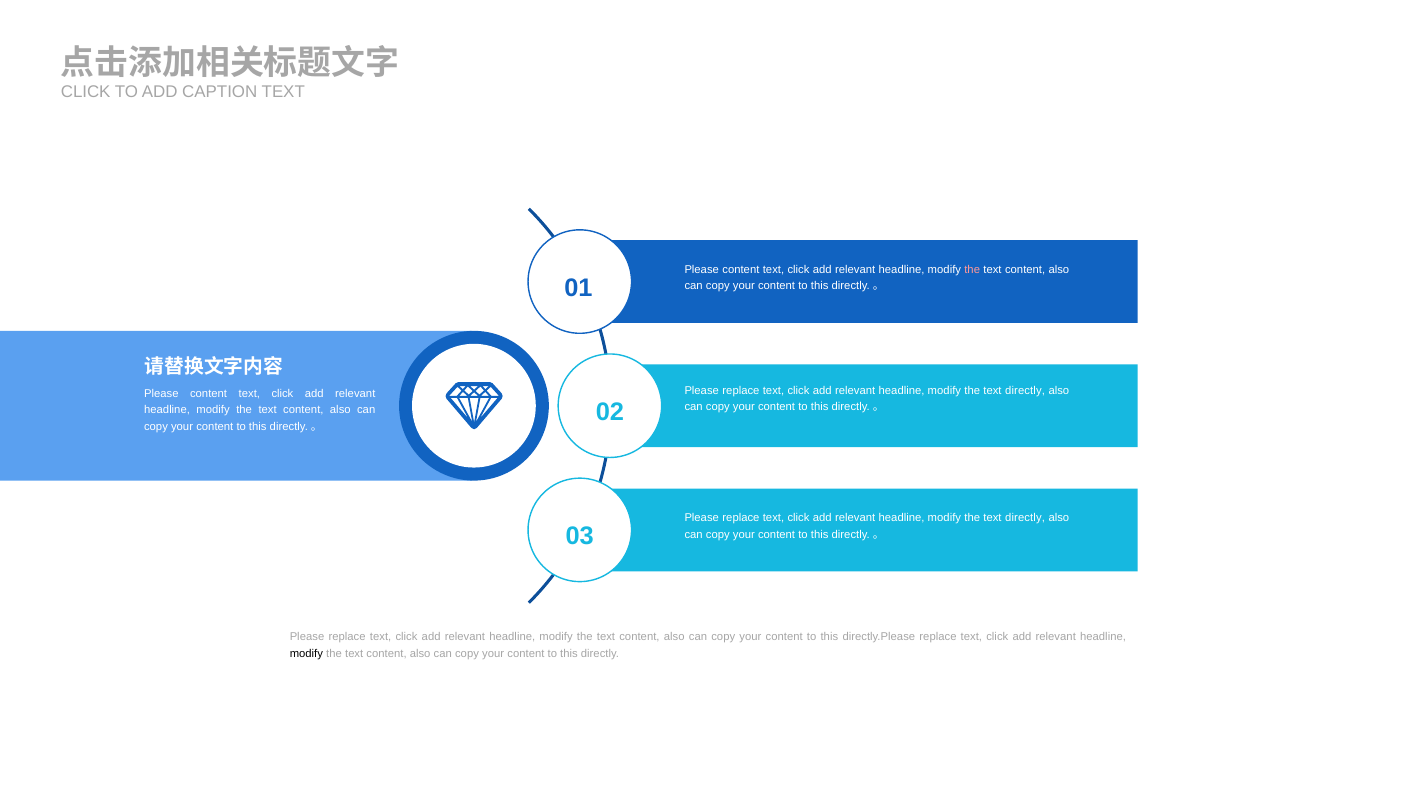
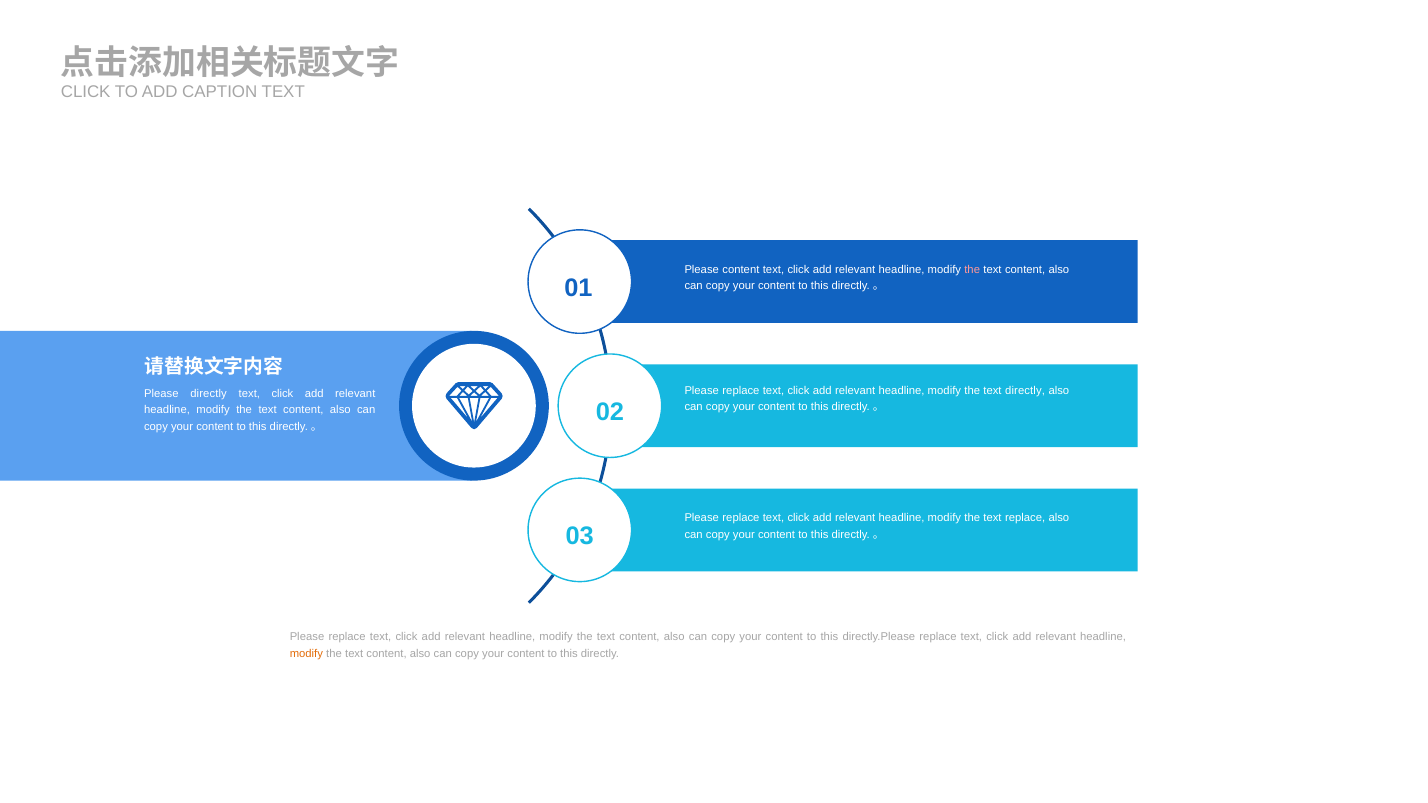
content at (209, 394): content -> directly
directly at (1025, 518): directly -> replace
modify at (306, 654) colour: black -> orange
